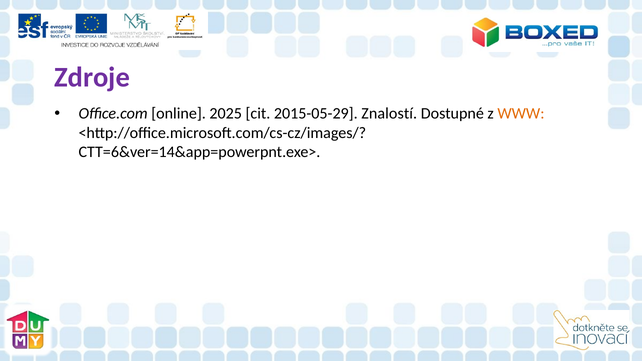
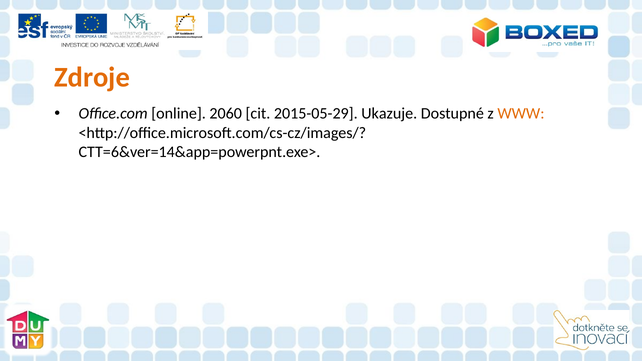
Zdroje colour: purple -> orange
2025: 2025 -> 2060
Znalostí: Znalostí -> Ukazuje
